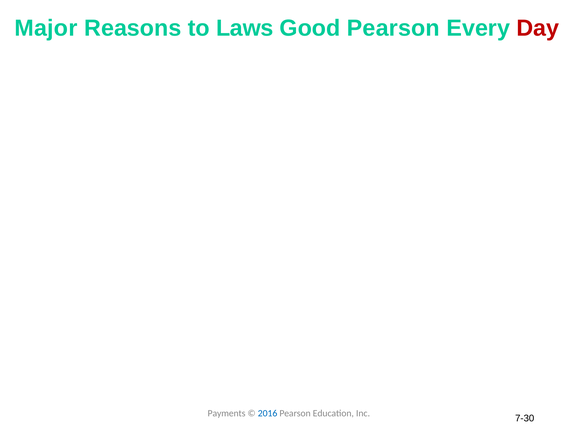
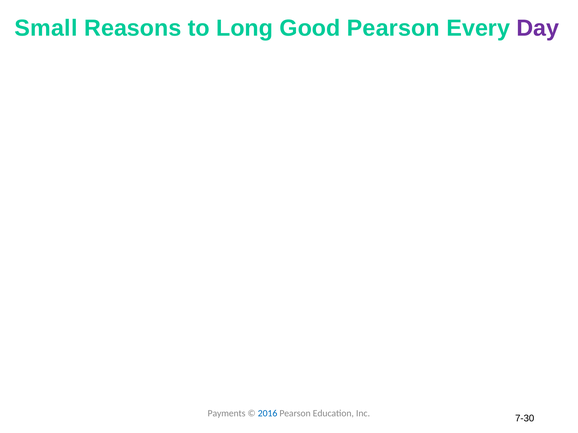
Major: Major -> Small
Laws: Laws -> Long
Day colour: red -> purple
